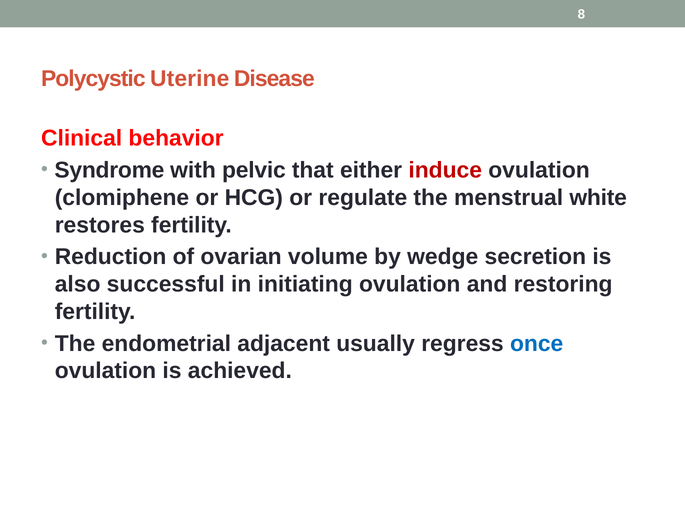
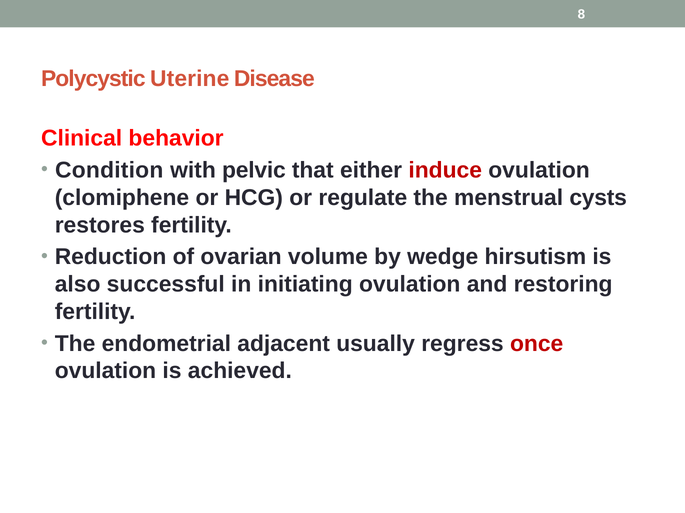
Syndrome: Syndrome -> Condition
white: white -> cysts
secretion: secretion -> hirsutism
once colour: blue -> red
